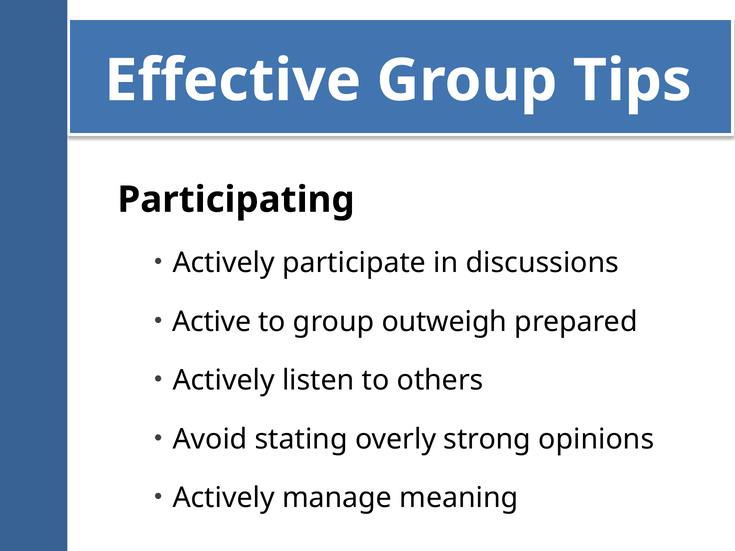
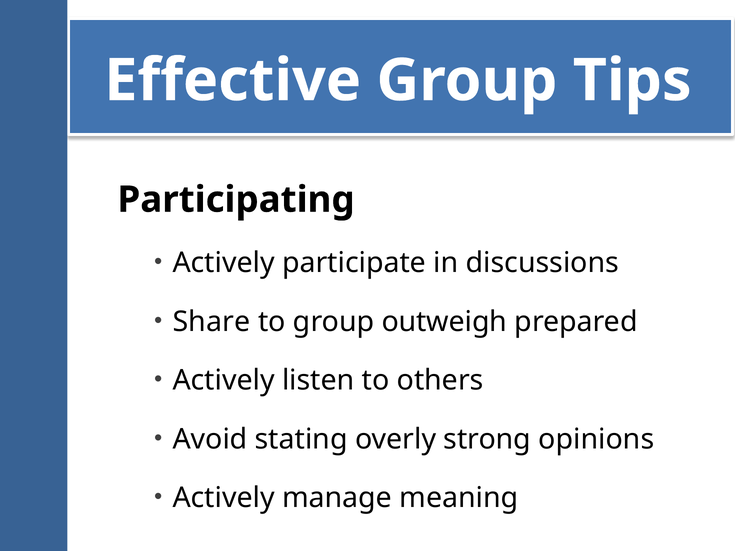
Active: Active -> Share
